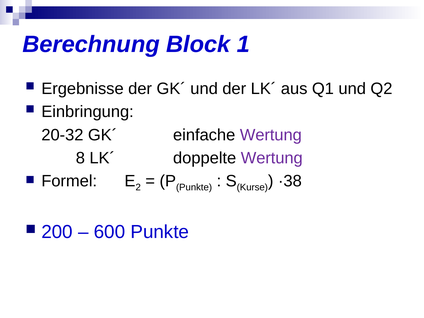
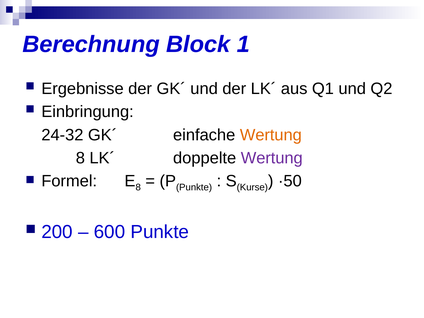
20-32: 20-32 -> 24-32
Wertung at (271, 135) colour: purple -> orange
2 at (138, 188): 2 -> 8
·38: ·38 -> ·50
